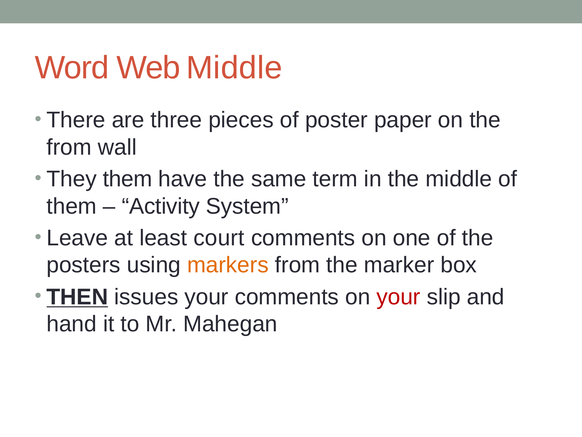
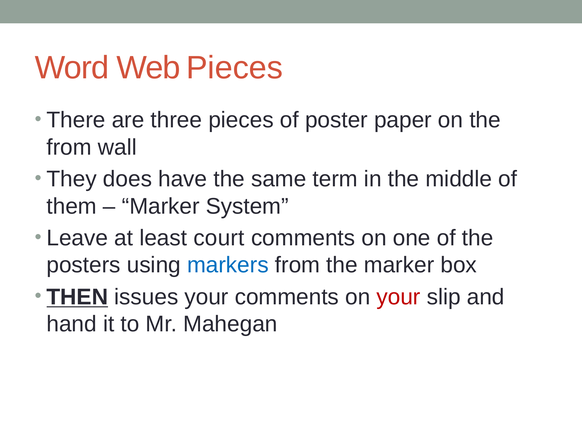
Web Middle: Middle -> Pieces
They them: them -> does
Activity at (161, 206): Activity -> Marker
markers colour: orange -> blue
